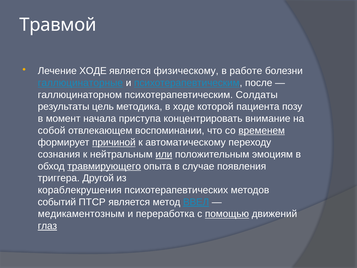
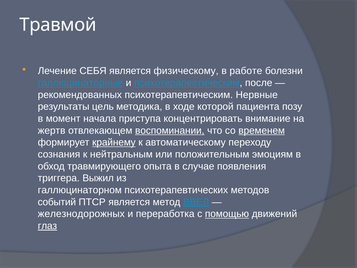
Лечение ХОДЕ: ХОДЕ -> СЕБЯ
галлюцинаторном: галлюцинаторном -> рекомендованных
Солдаты: Солдаты -> Нервные
собой: собой -> жертв
воспоминании underline: none -> present
причиной: причиной -> крайнему
или underline: present -> none
травмирующего underline: present -> none
Другой: Другой -> Выжил
кораблекрушения: кораблекрушения -> галлюцинаторном
медикаментозным: медикаментозным -> железнодорожных
